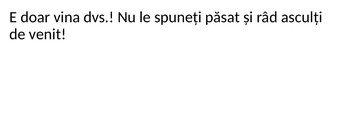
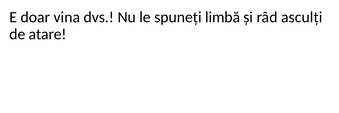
păsat: păsat -> limbă
venit: venit -> atare
